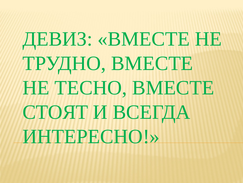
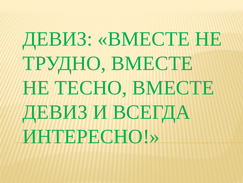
СТОЯТ at (55, 112): СТОЯТ -> ДЕВИЗ
